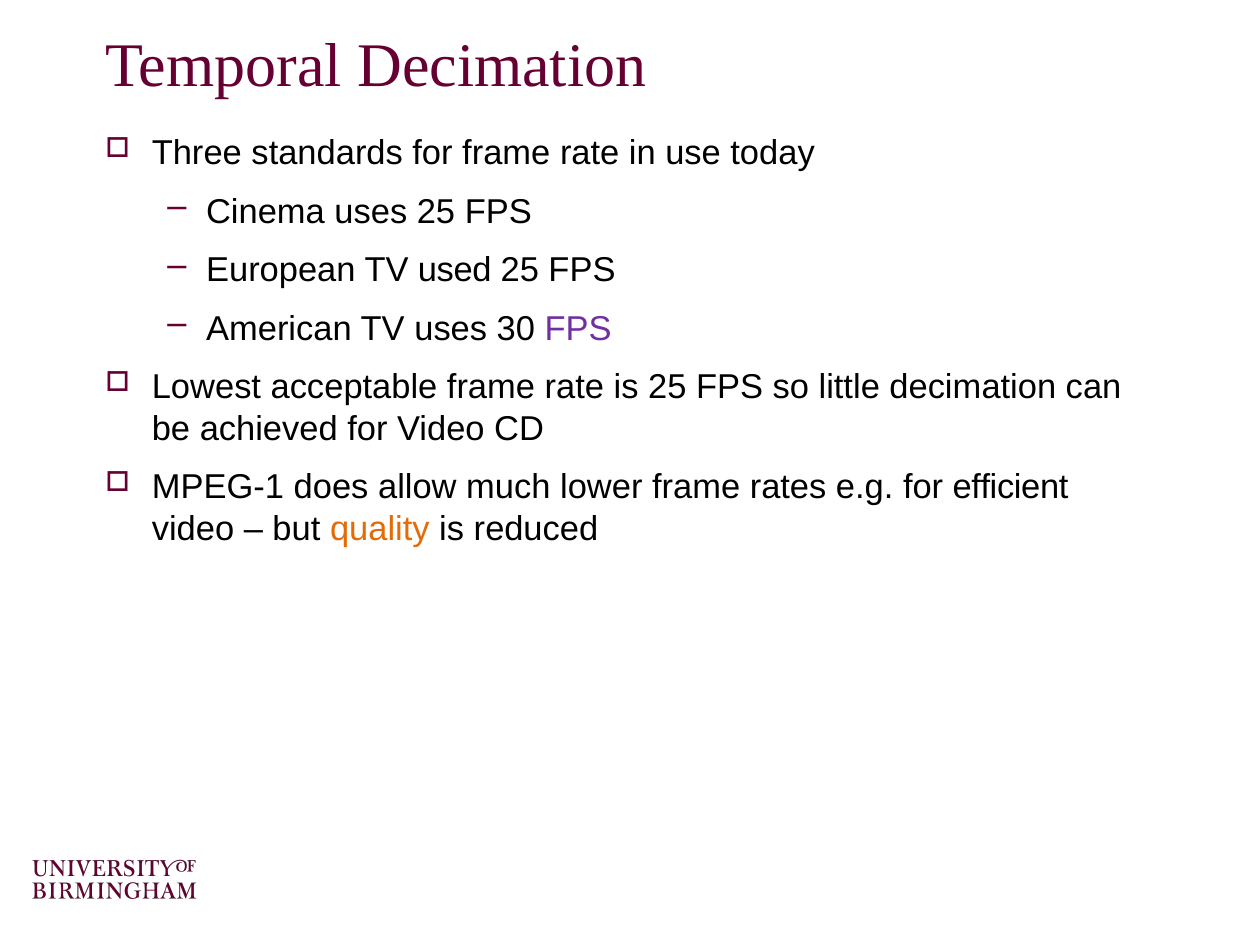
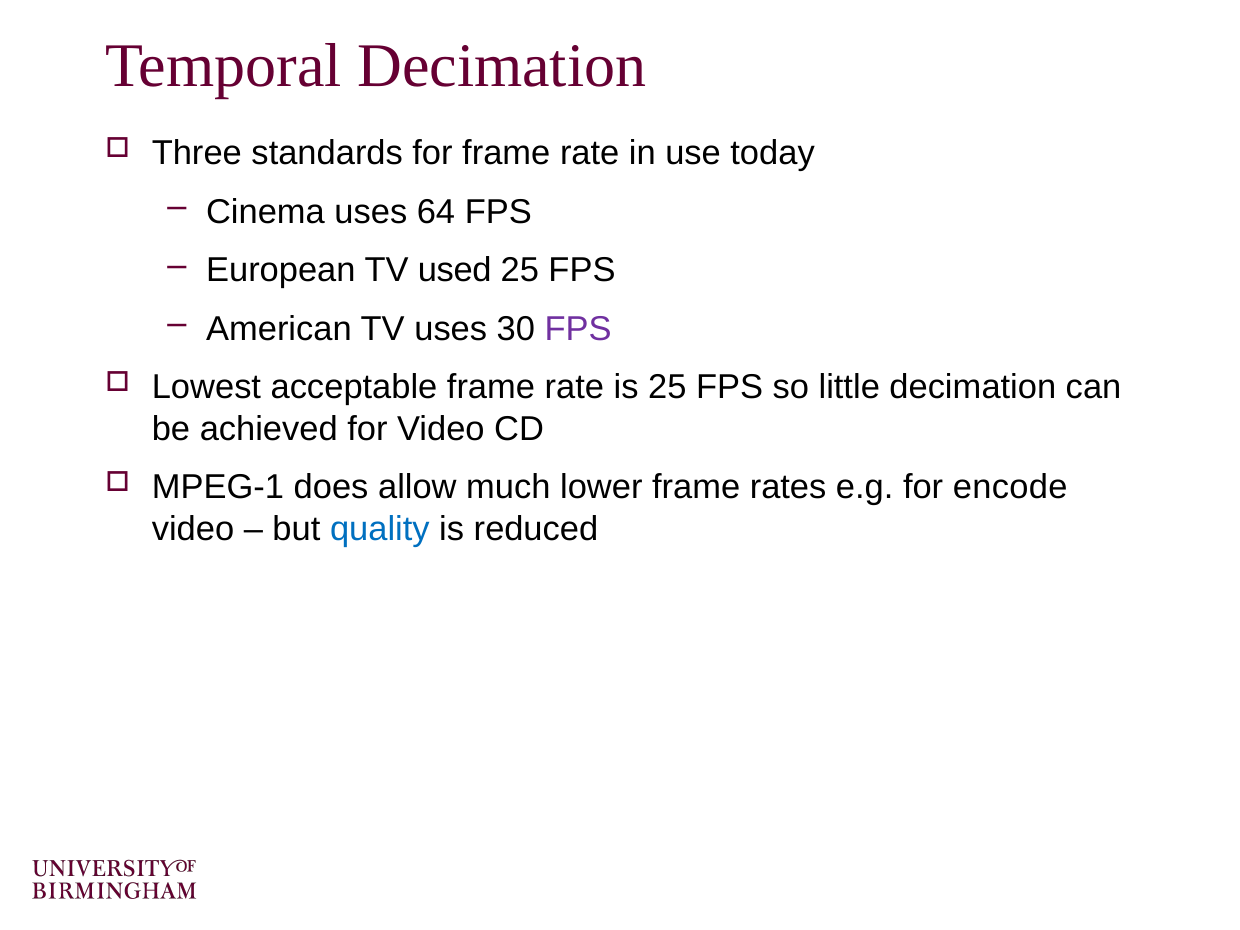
uses 25: 25 -> 64
efficient: efficient -> encode
quality colour: orange -> blue
